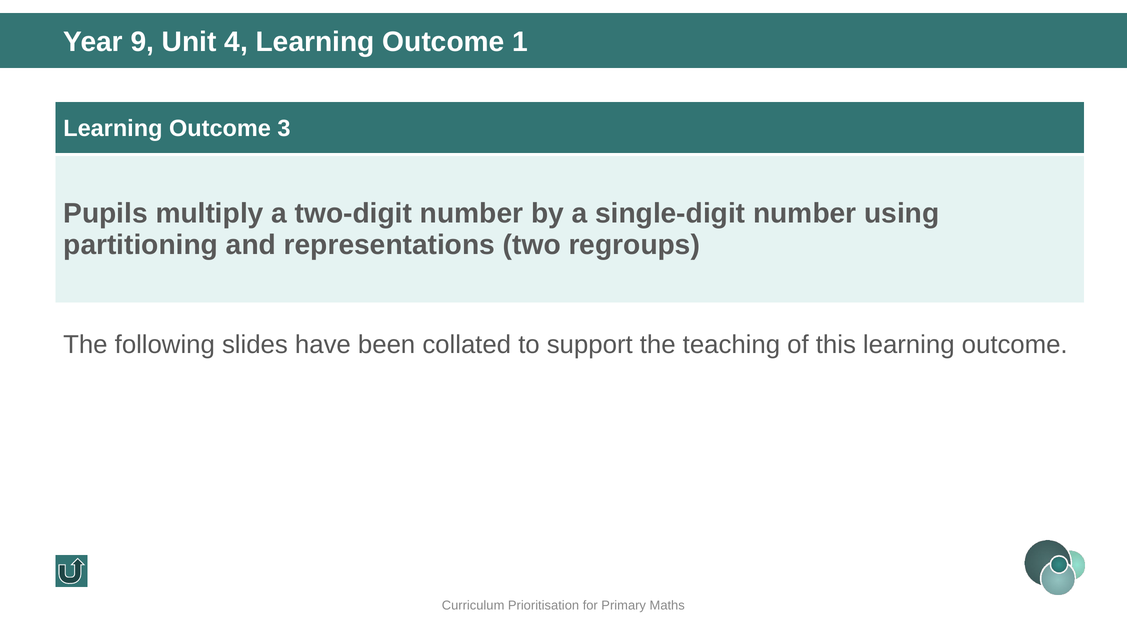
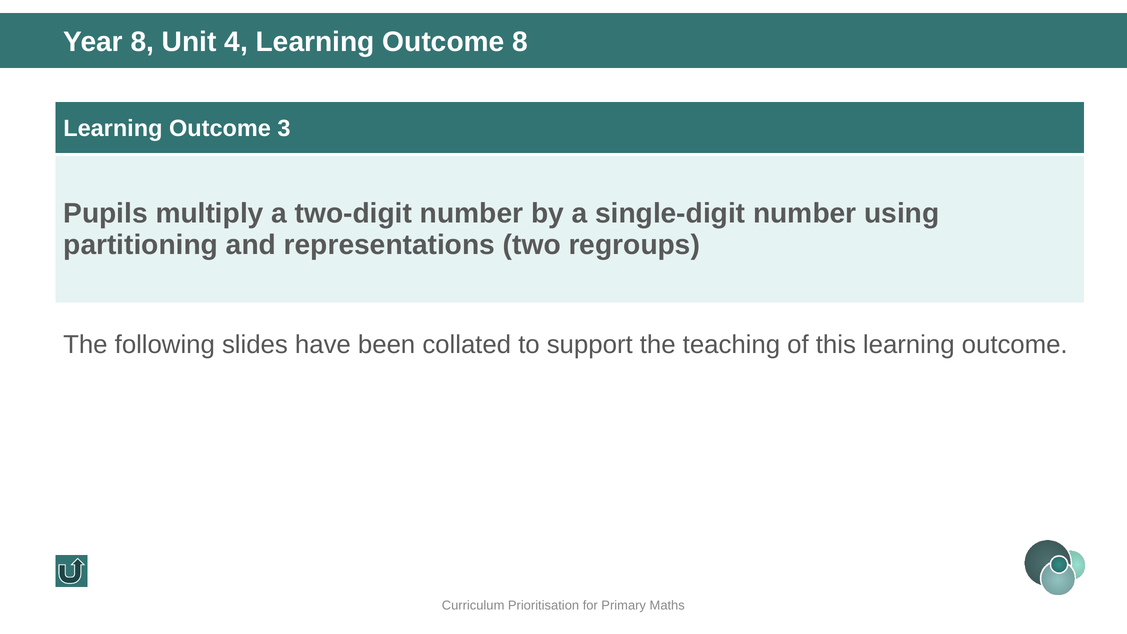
Year 9: 9 -> 8
Outcome 1: 1 -> 8
